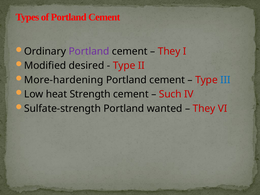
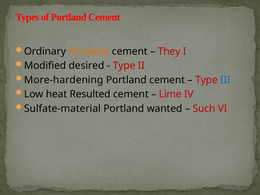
Portland at (89, 51) colour: purple -> orange
Strength: Strength -> Resulted
Such: Such -> Lime
Sulfate-strength: Sulfate-strength -> Sulfate-material
They at (204, 108): They -> Such
